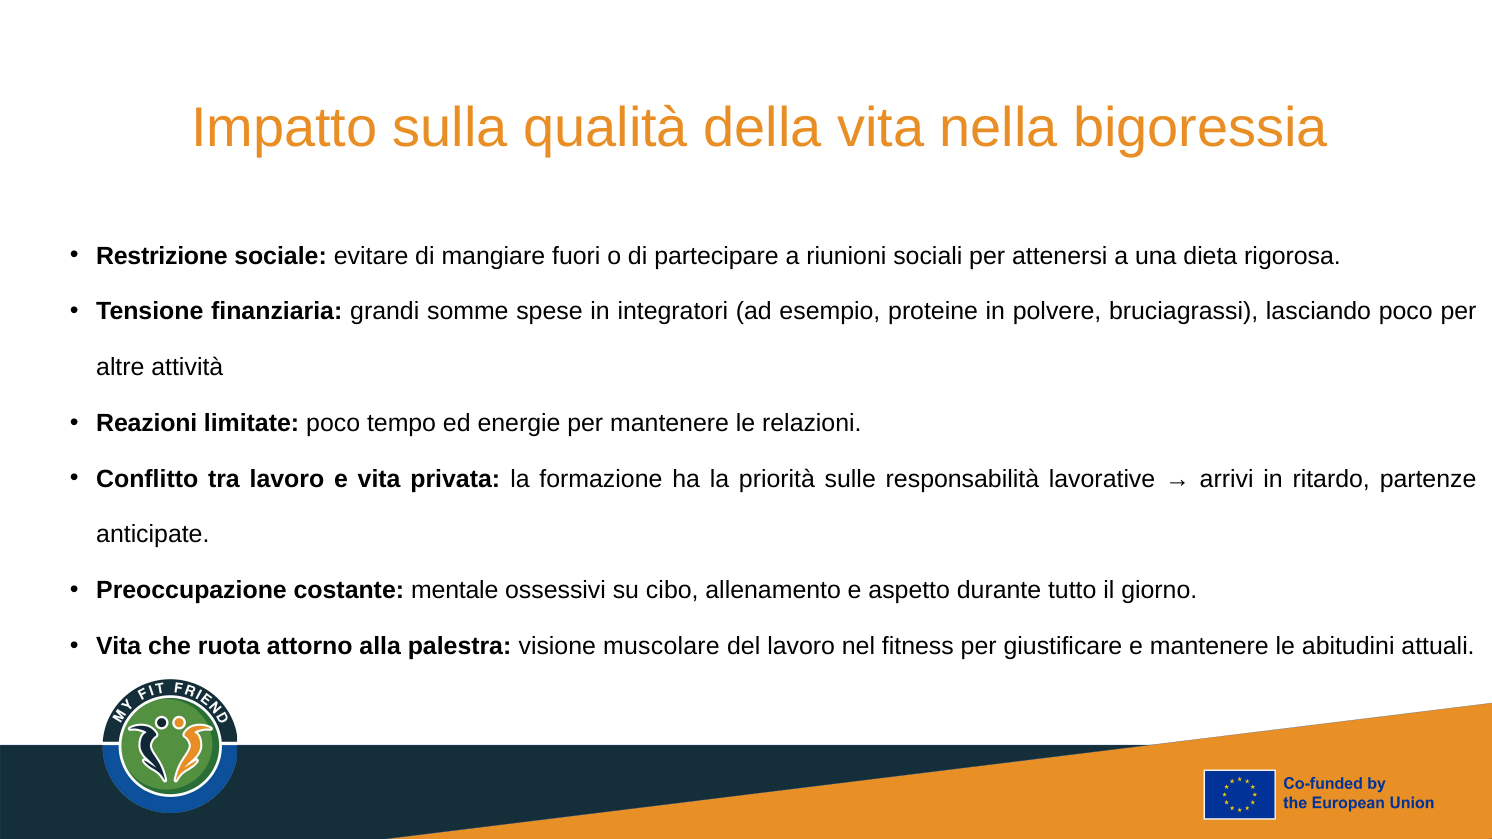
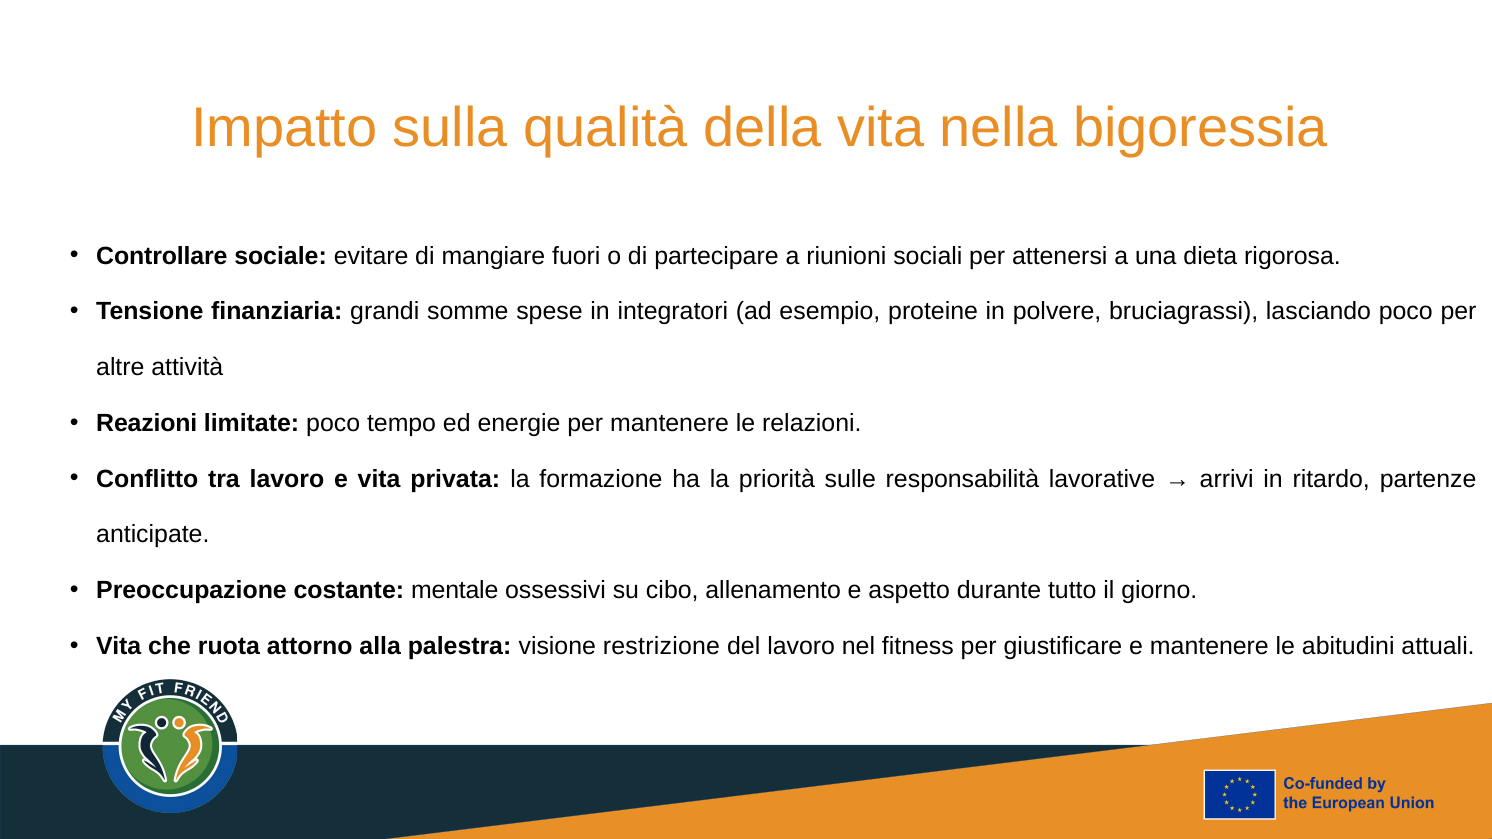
Restrizione: Restrizione -> Controllare
muscolare: muscolare -> restrizione
